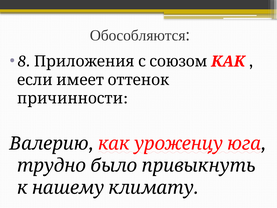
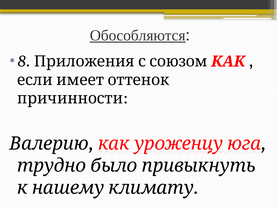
Обособляются underline: none -> present
